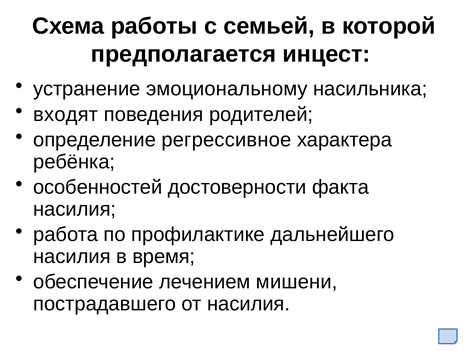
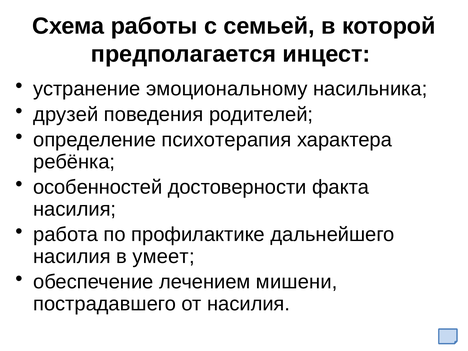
входят: входят -> друзей
регрессивное: регрессивное -> психотерапия
время: время -> умеет
